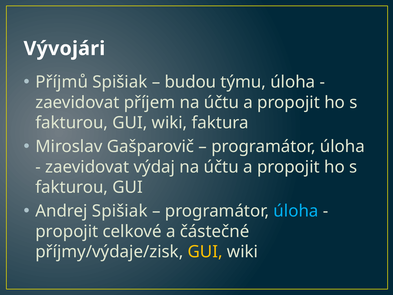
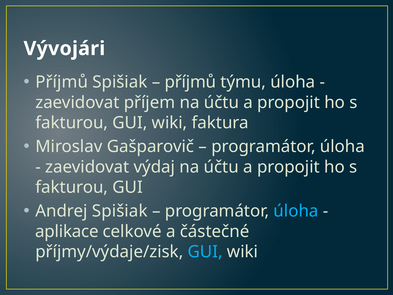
budou at (190, 82): budou -> příjmů
propojit at (67, 231): propojit -> aplikace
GUI at (205, 252) colour: yellow -> light blue
